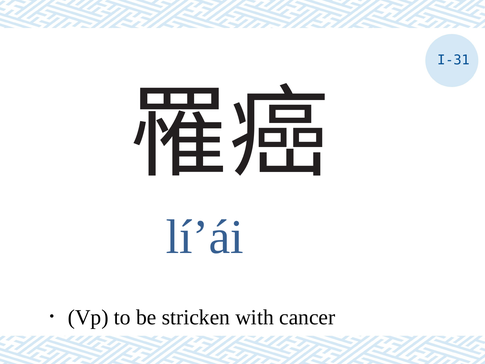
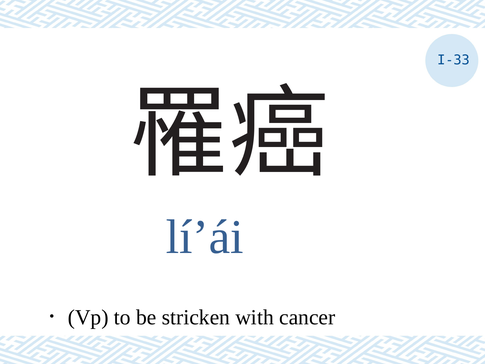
I-31: I-31 -> I-33
